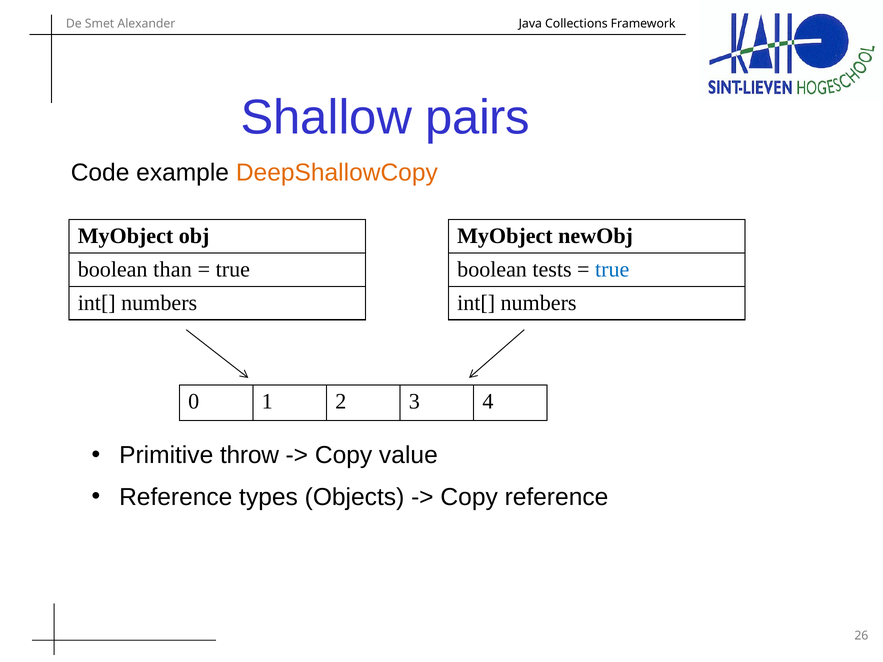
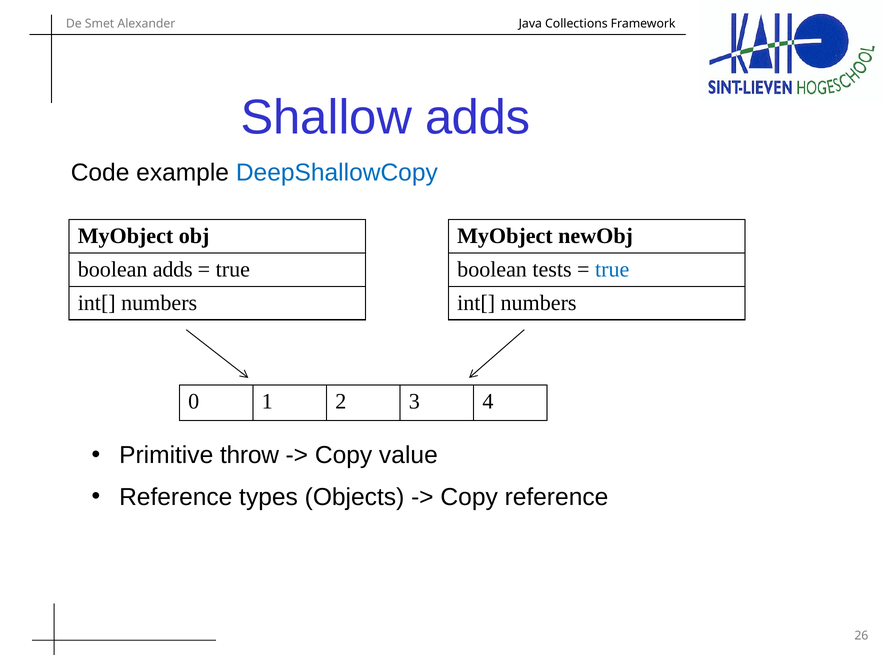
Shallow pairs: pairs -> adds
DeepShallowCopy colour: orange -> blue
boolean than: than -> adds
